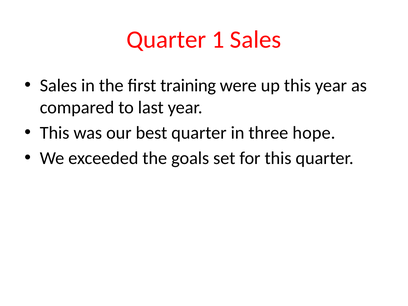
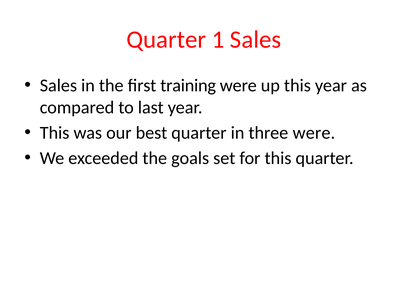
three hope: hope -> were
